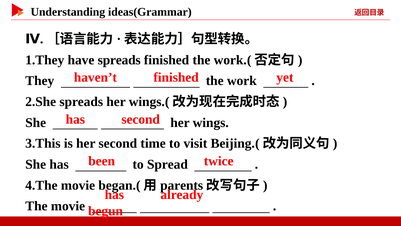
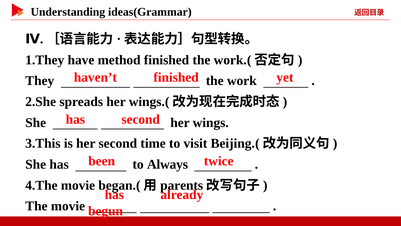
have spreads: spreads -> method
Spread: Spread -> Always
